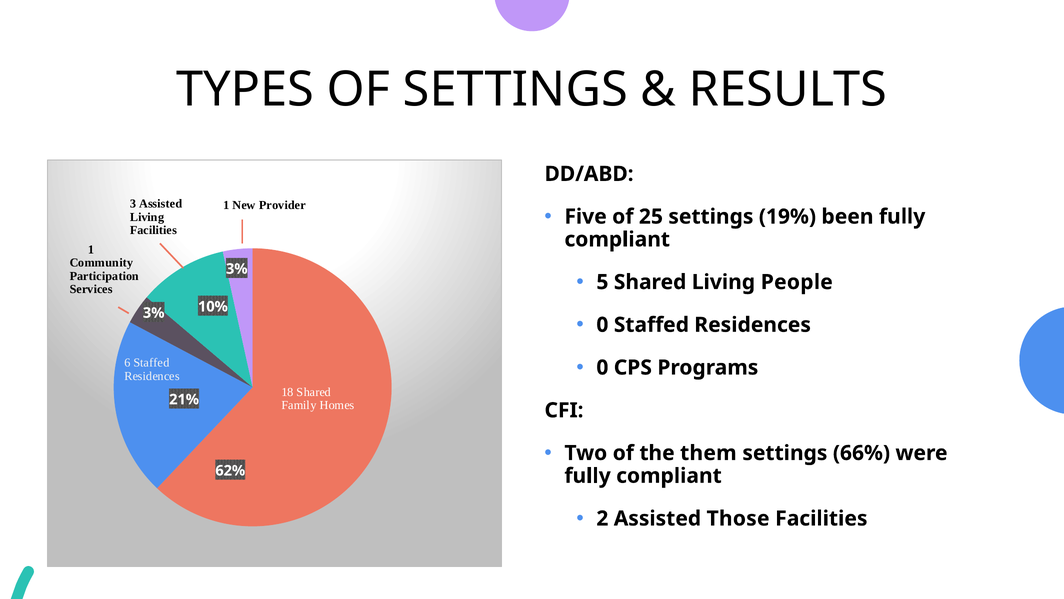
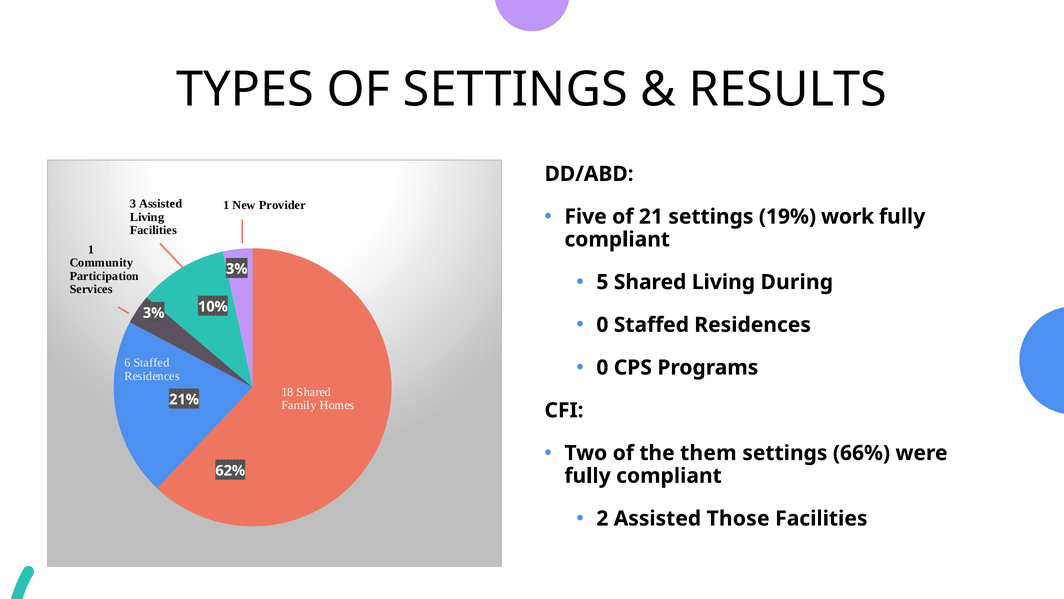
25: 25 -> 21
been: been -> work
People: People -> During
